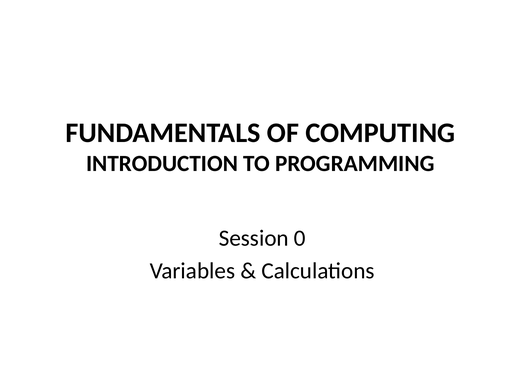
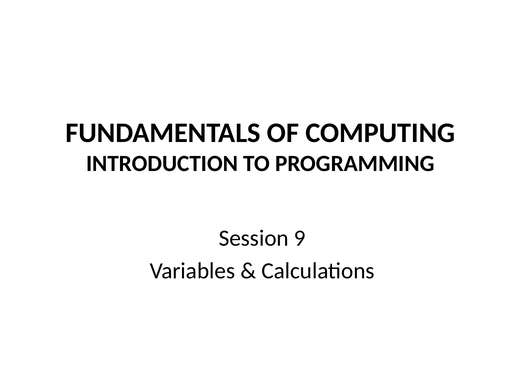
0: 0 -> 9
